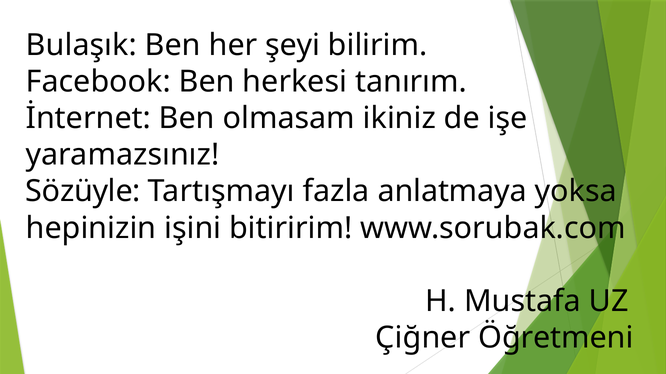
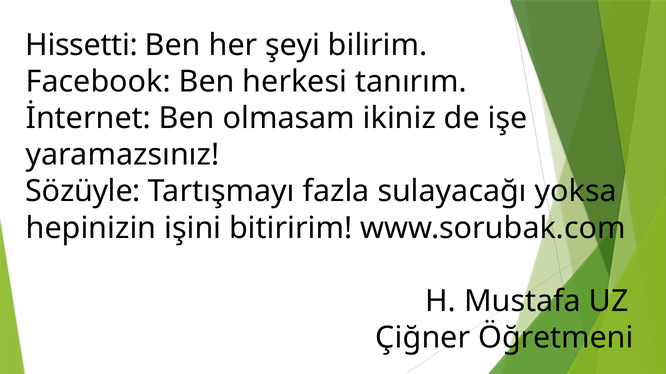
Bulaşık: Bulaşık -> Hissetti
anlatmaya: anlatmaya -> sulayacağı
